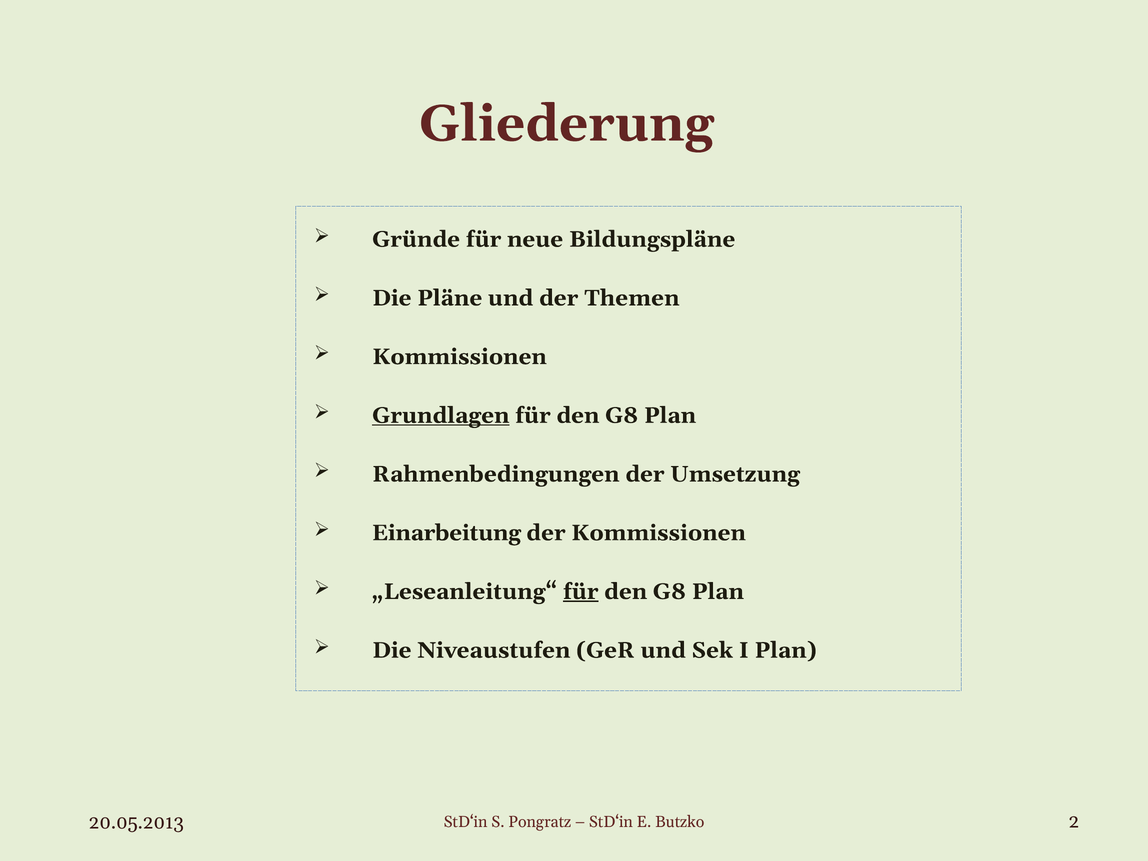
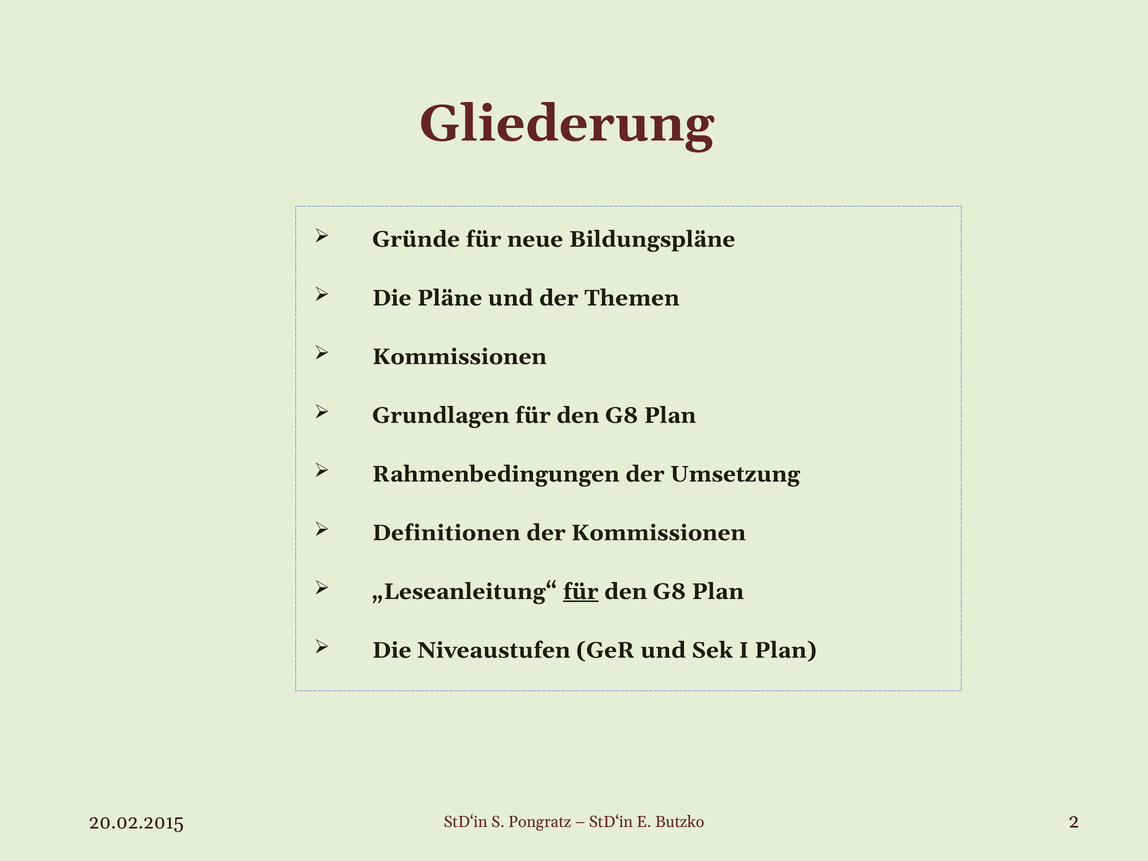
Grundlagen underline: present -> none
Einarbeitung: Einarbeitung -> Definitionen
20.05.2013: 20.05.2013 -> 20.02.2015
